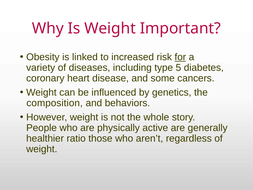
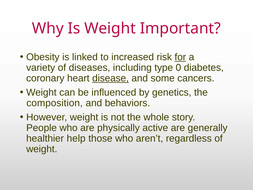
5: 5 -> 0
disease underline: none -> present
ratio: ratio -> help
